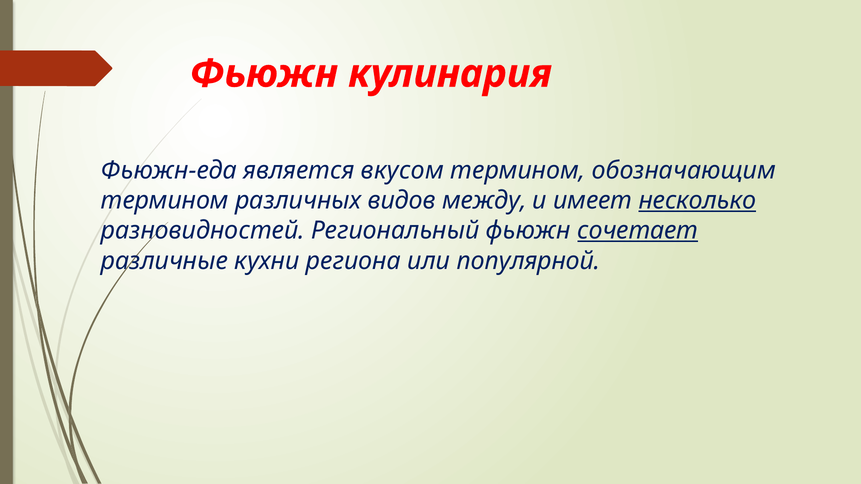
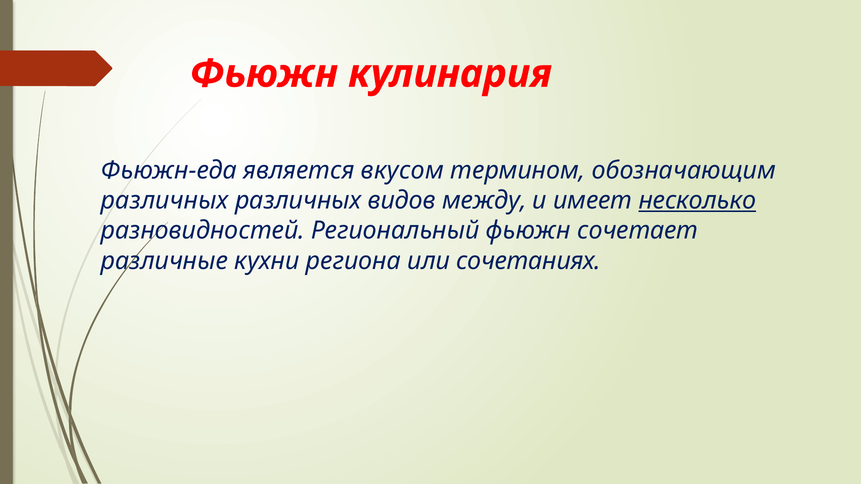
термином at (165, 201): термином -> различных
сочетает underline: present -> none
популярной: популярной -> сочетаниях
